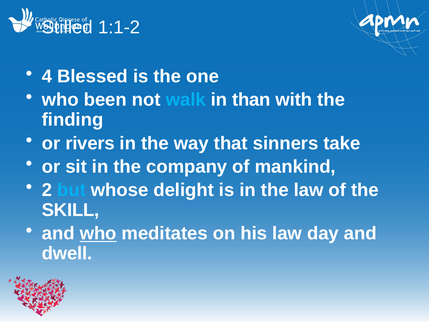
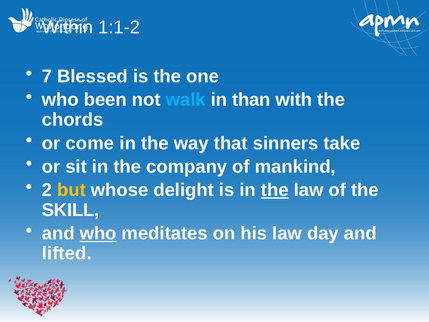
Stilled: Stilled -> Within
4: 4 -> 7
finding: finding -> chords
rivers: rivers -> come
but colour: light blue -> yellow
the at (275, 190) underline: none -> present
dwell: dwell -> lifted
